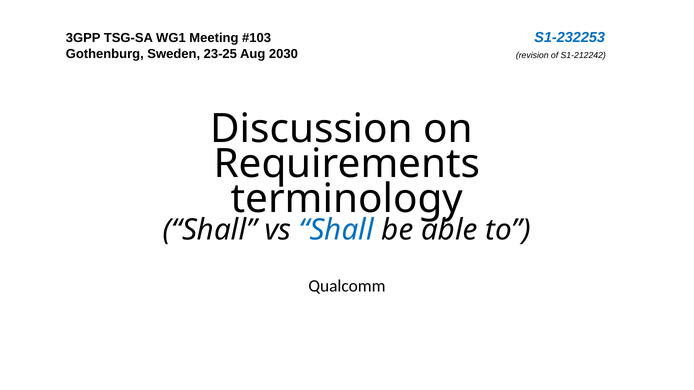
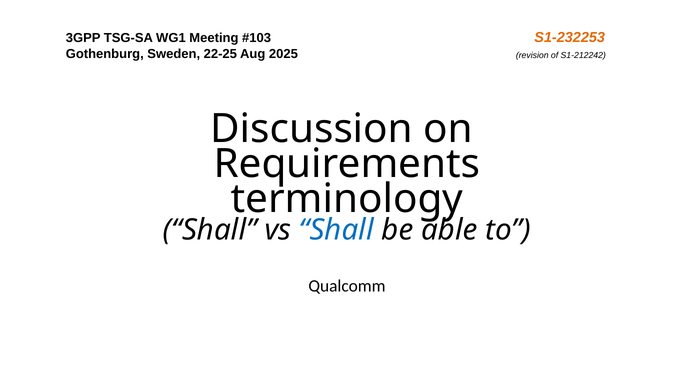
S1-232253 colour: blue -> orange
23-25: 23-25 -> 22-25
2030: 2030 -> 2025
